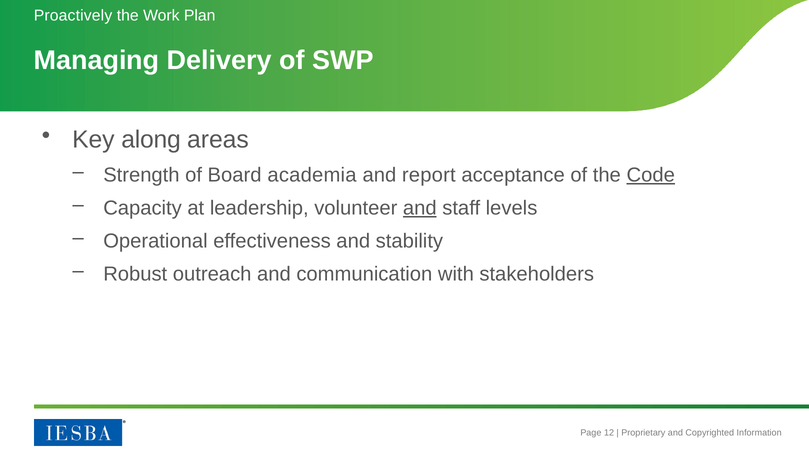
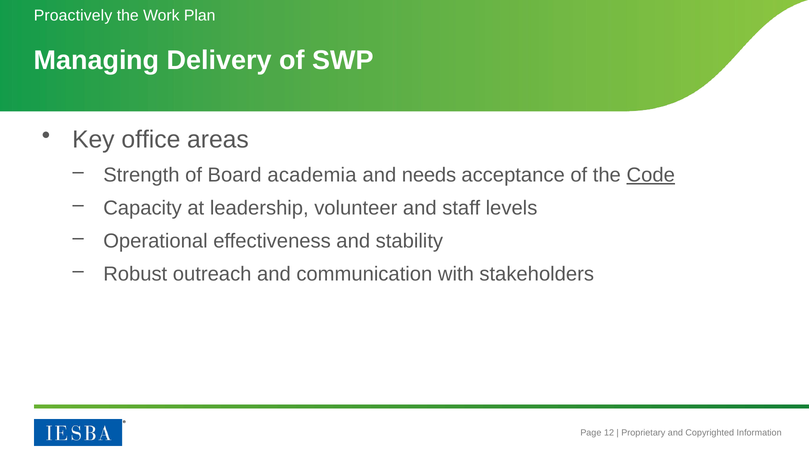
along: along -> office
report: report -> needs
and at (420, 208) underline: present -> none
